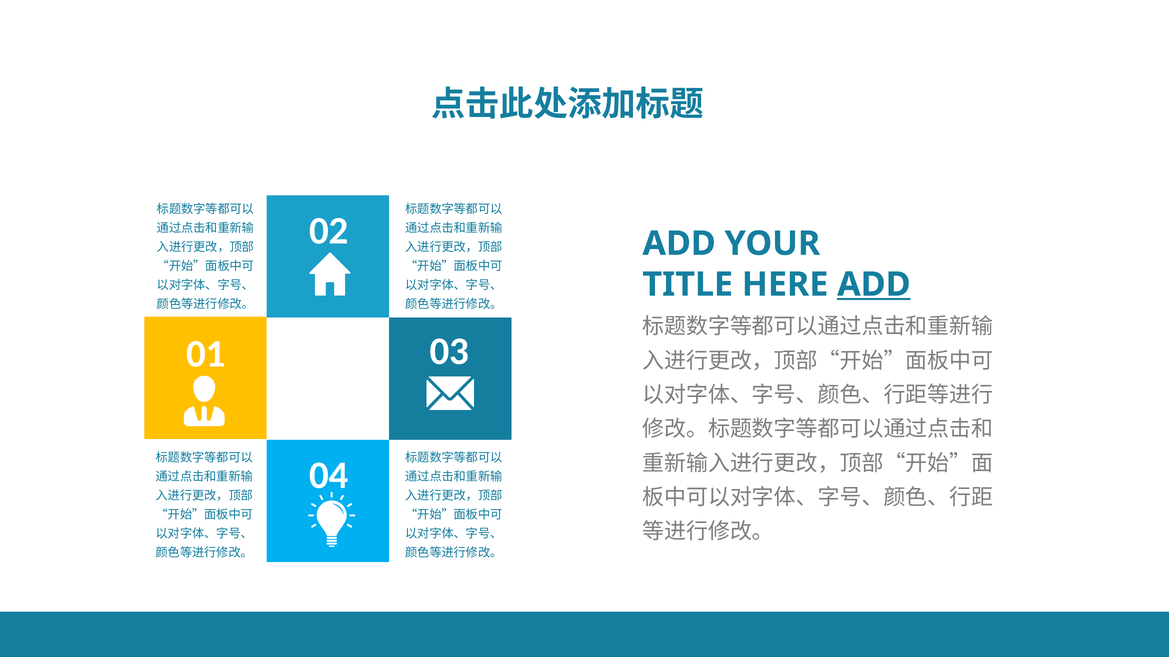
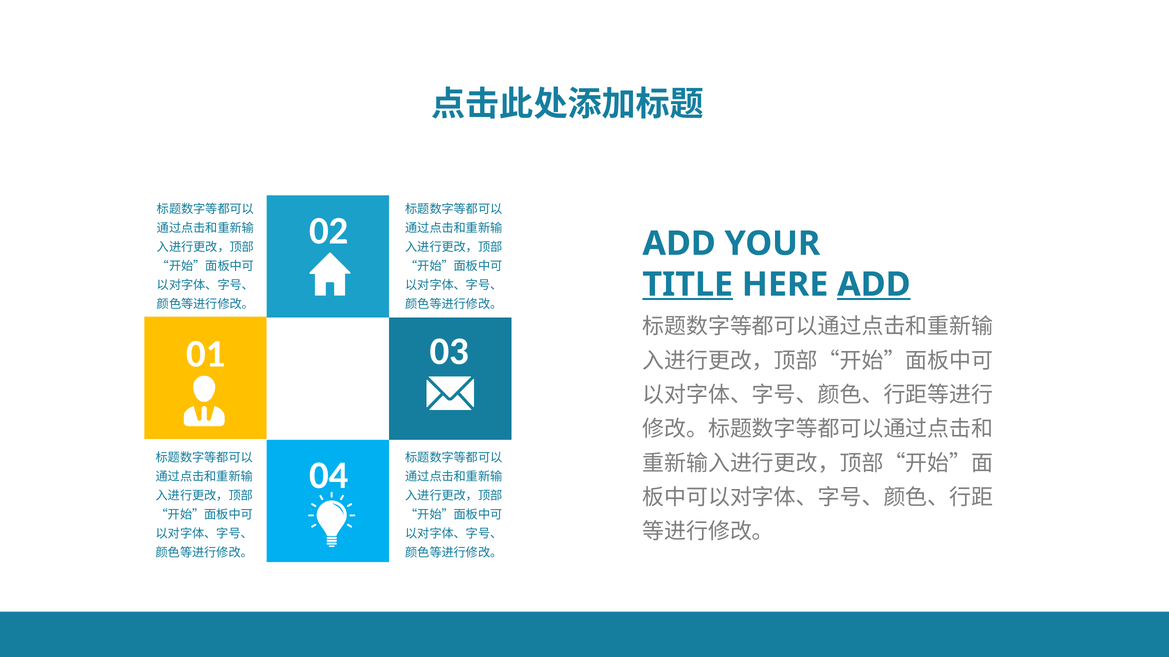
TITLE underline: none -> present
